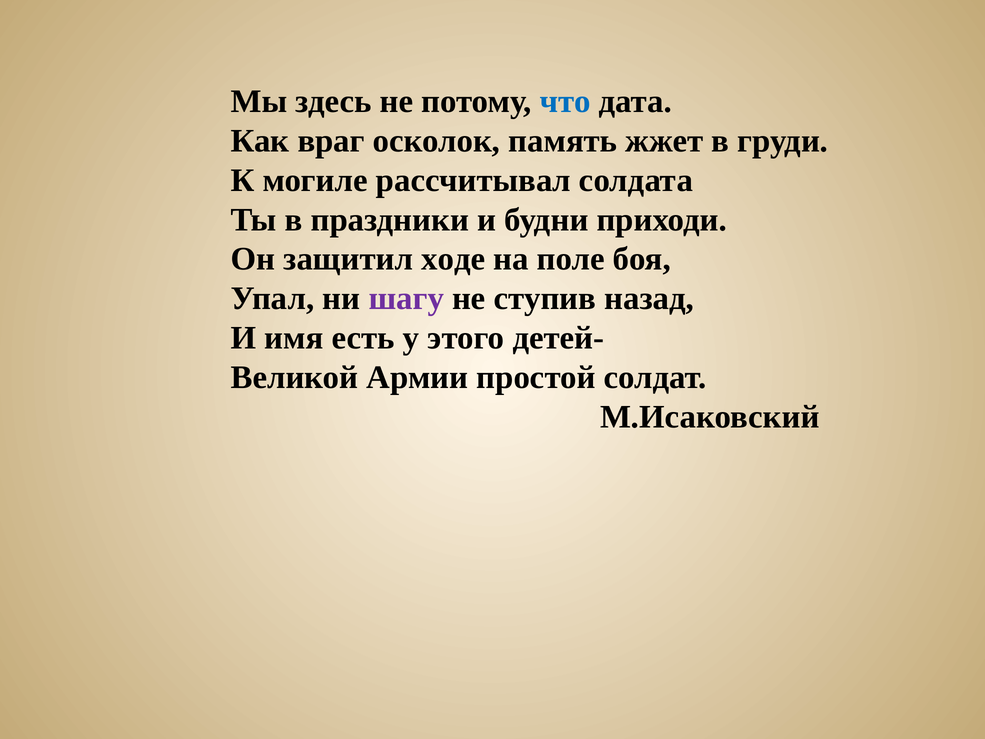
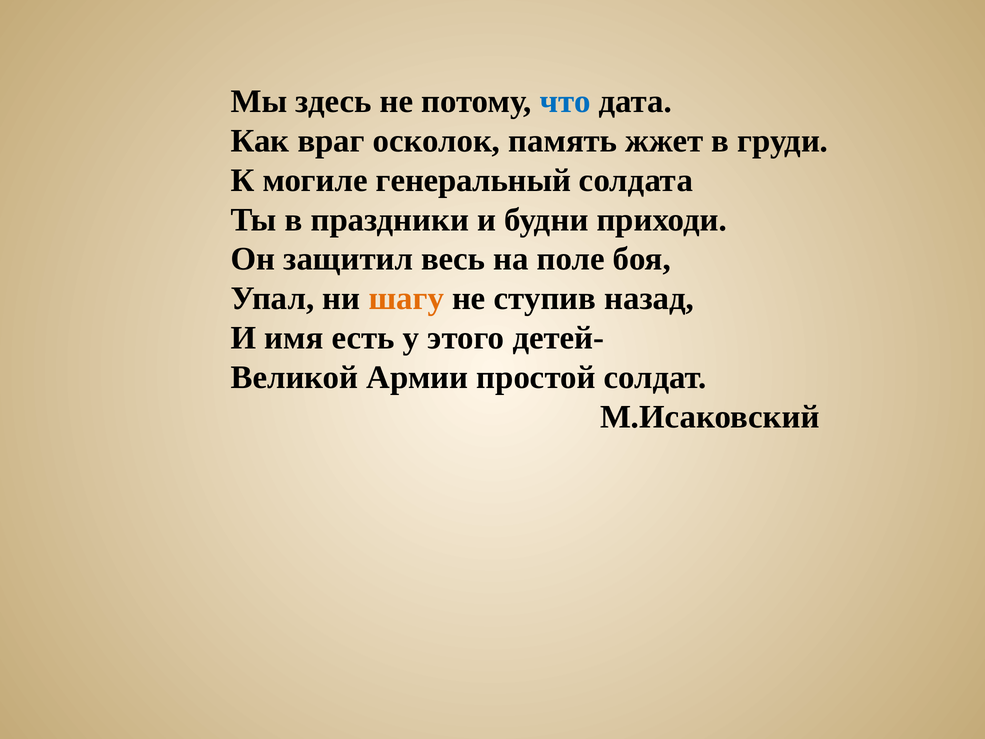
рассчитывал: рассчитывал -> генеральный
ходе: ходе -> весь
шагу colour: purple -> orange
